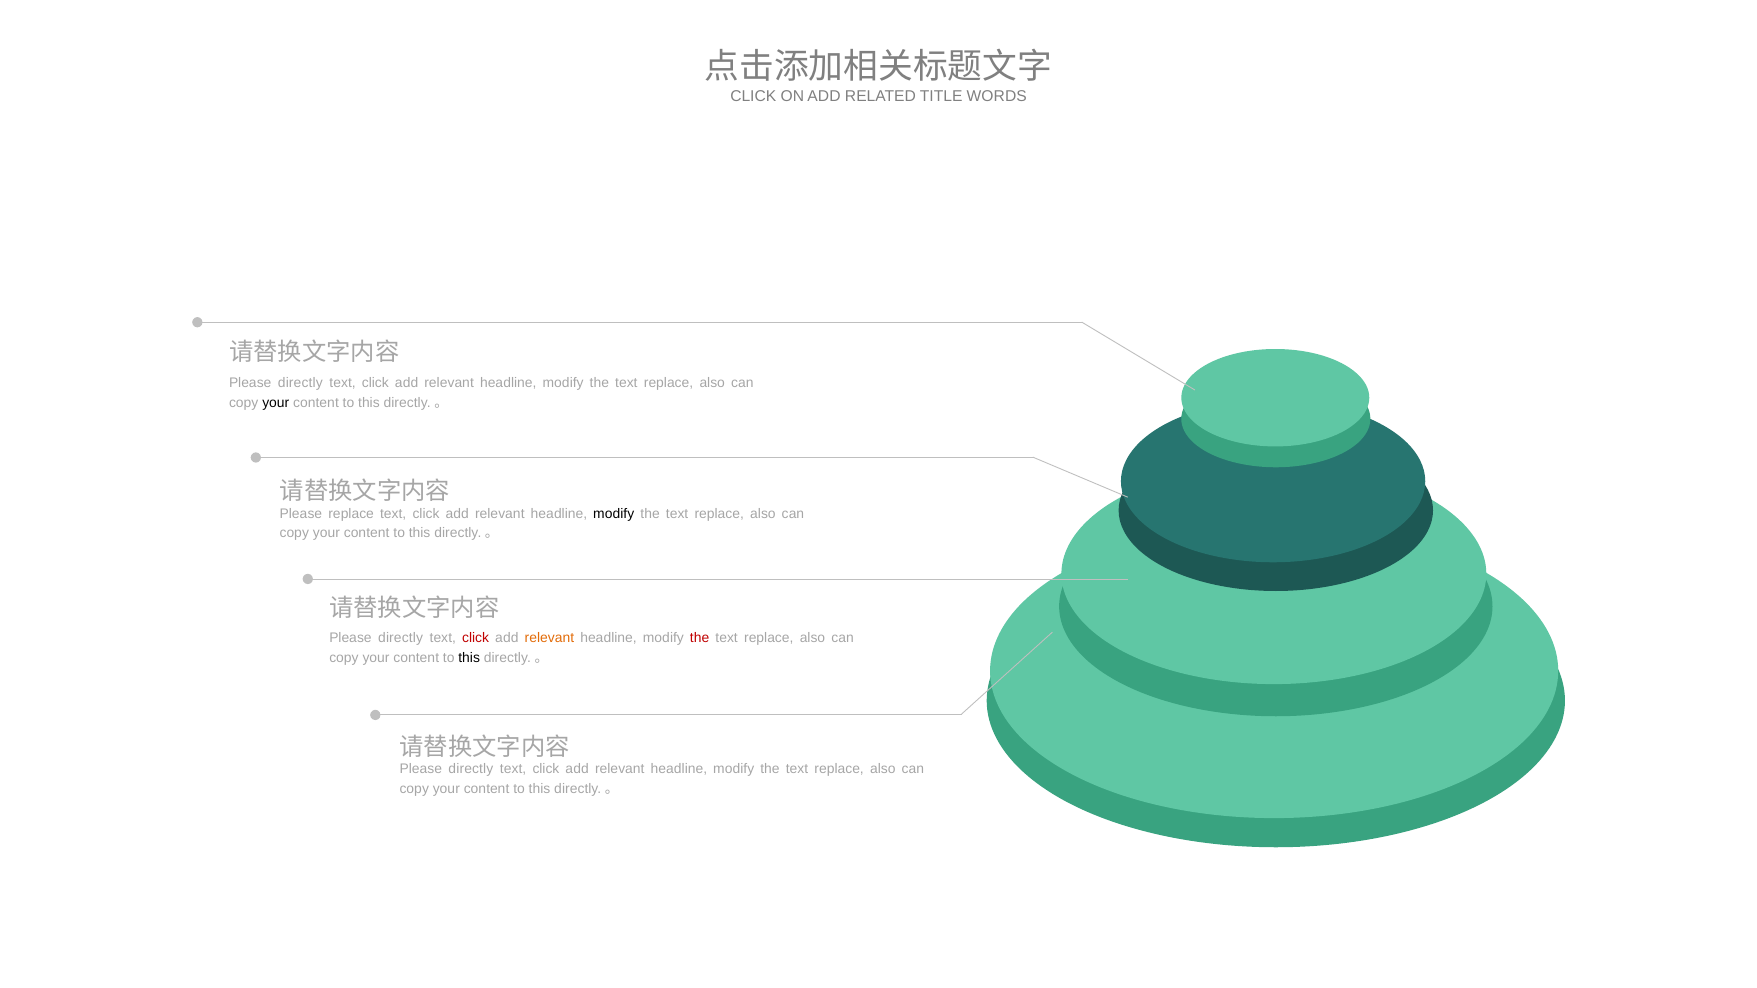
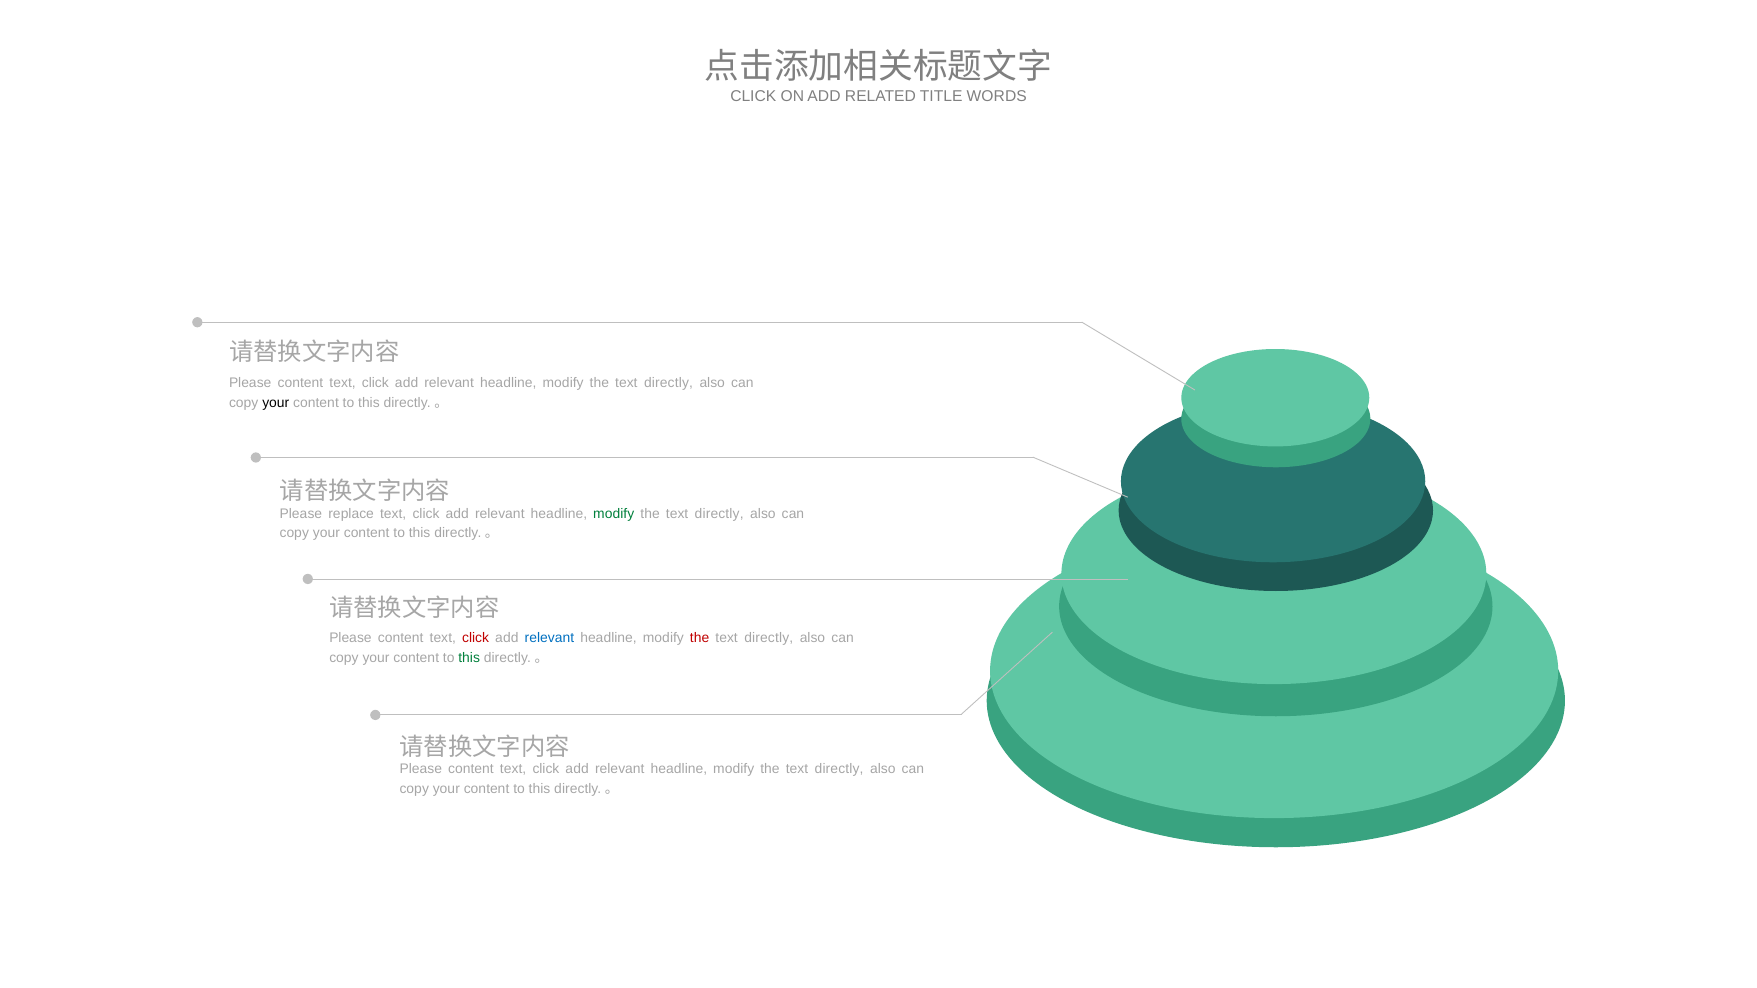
directly at (300, 383): directly -> content
replace at (669, 383): replace -> directly
modify at (614, 514) colour: black -> green
replace at (719, 514): replace -> directly
directly at (401, 639): directly -> content
relevant at (549, 639) colour: orange -> blue
replace at (769, 639): replace -> directly
this at (469, 658) colour: black -> green
directly at (471, 769): directly -> content
replace at (839, 769): replace -> directly
